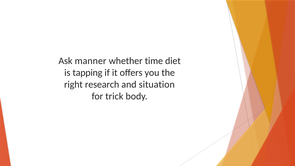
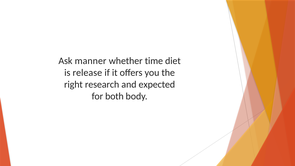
tapping: tapping -> release
situation: situation -> expected
trick: trick -> both
